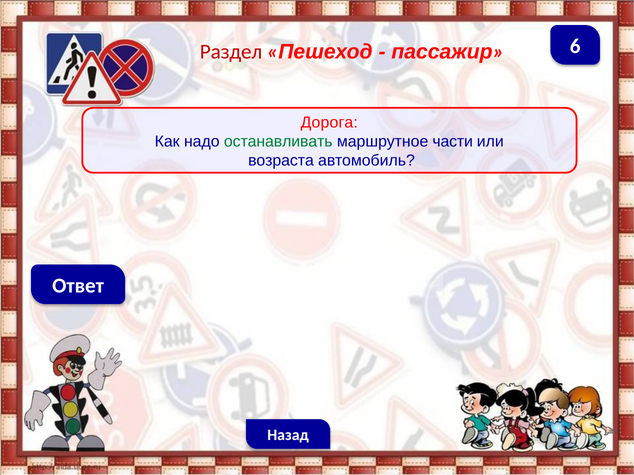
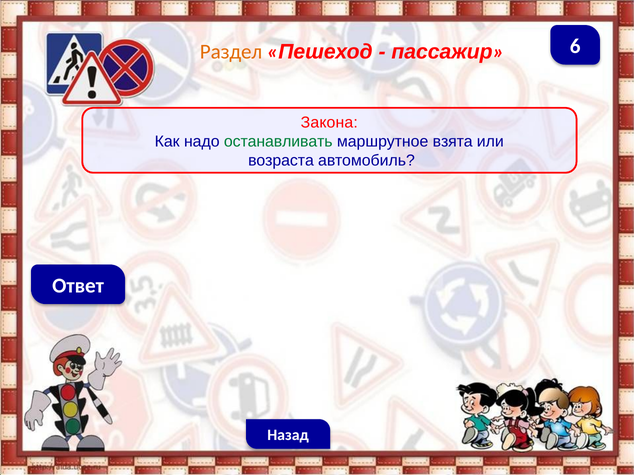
Раздел colour: red -> orange
Дорога: Дорога -> Закона
части: части -> взята
